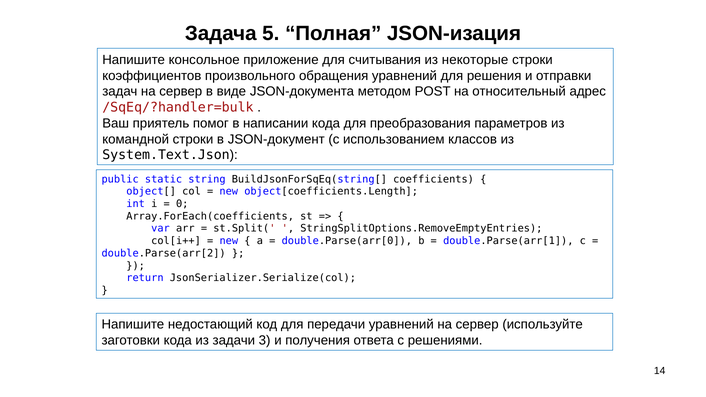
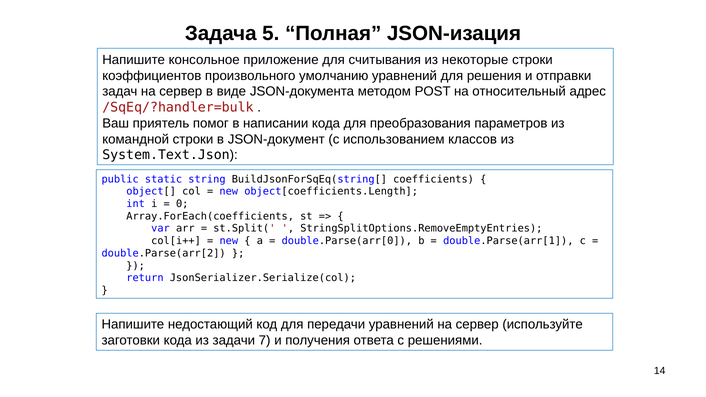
обращения: обращения -> умолчанию
3: 3 -> 7
